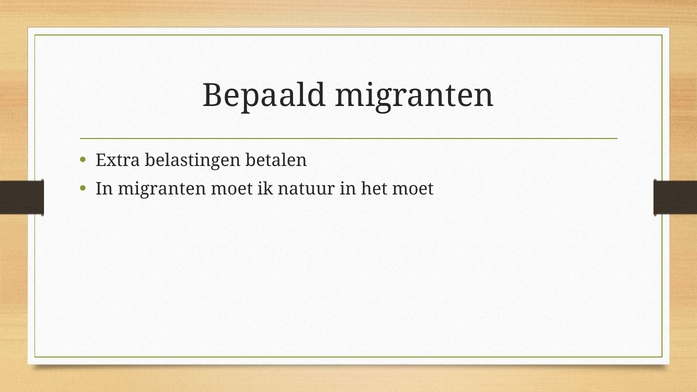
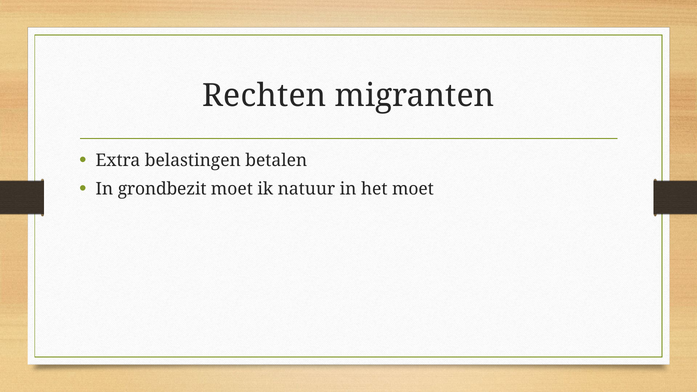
Bepaald: Bepaald -> Rechten
In migranten: migranten -> grondbezit
